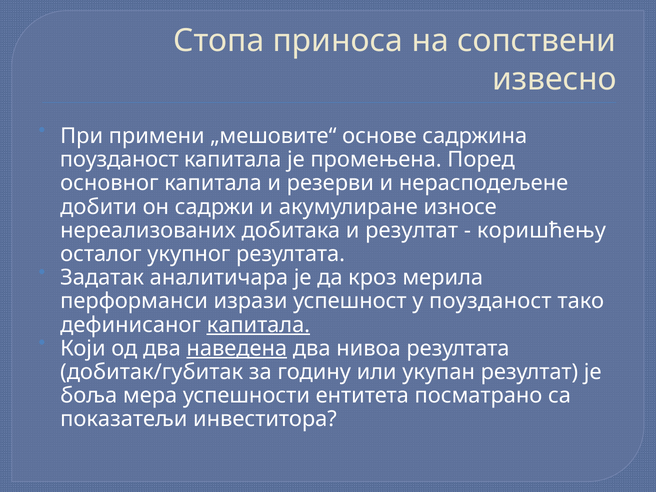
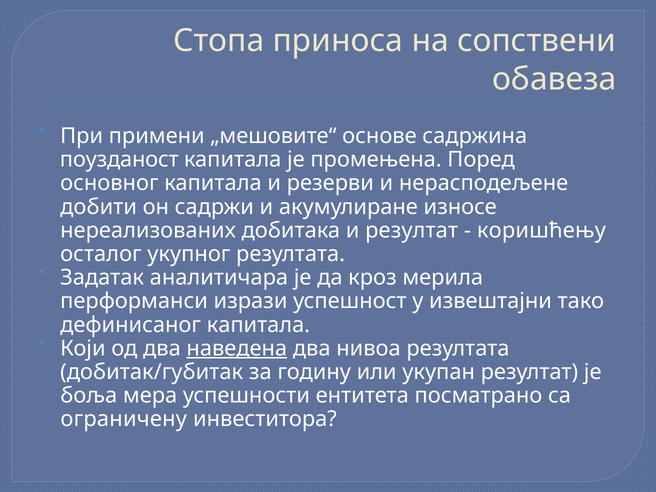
извесно: извесно -> обавеза
у поузданост: поузданост -> извештајни
капитала at (258, 325) underline: present -> none
показатељи: показатељи -> ограничену
